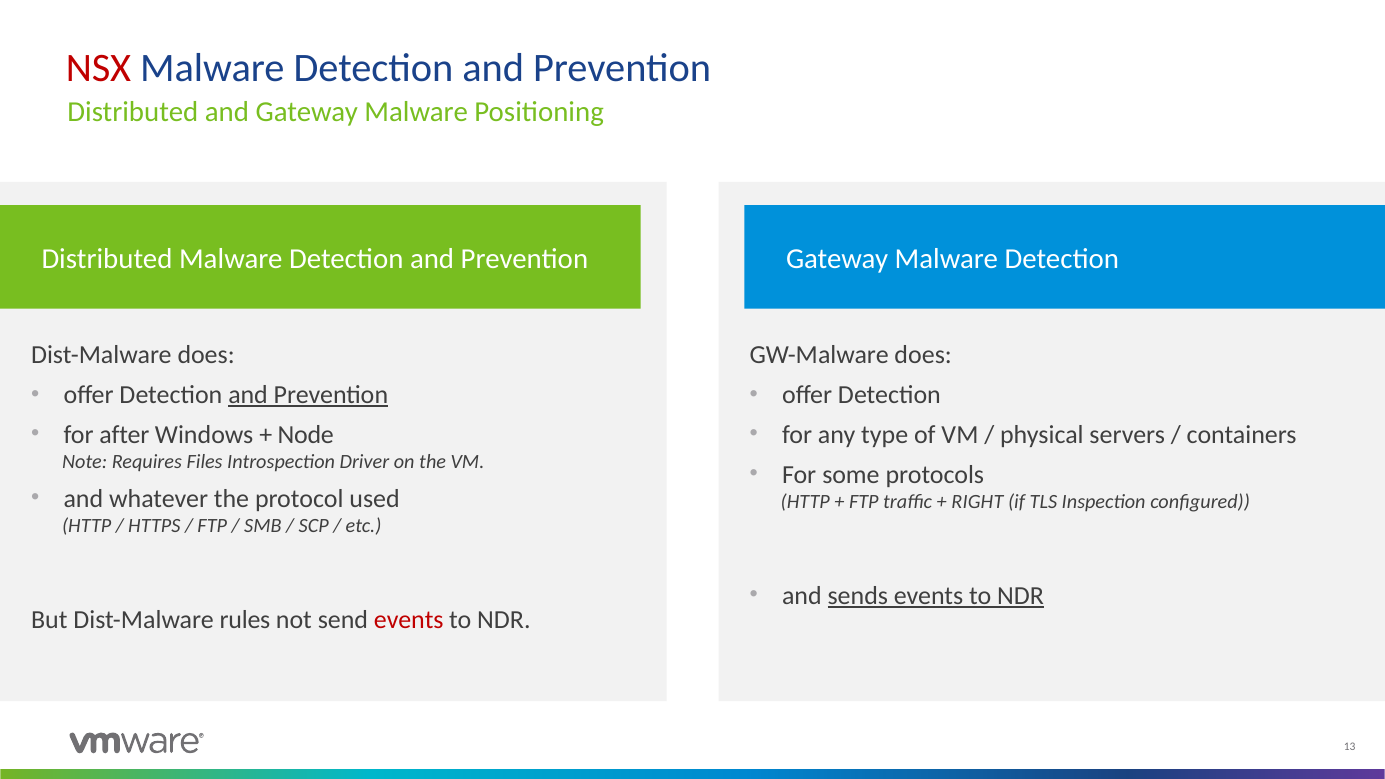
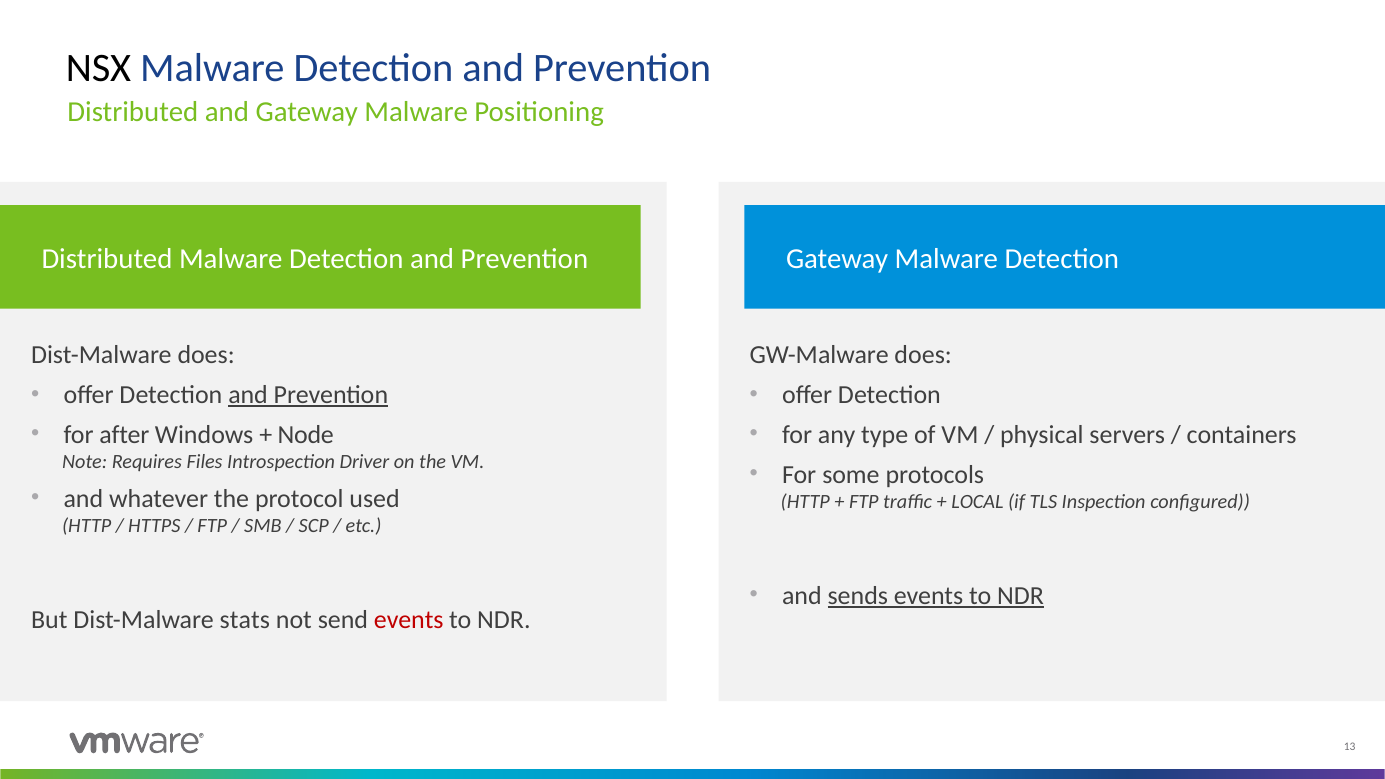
NSX colour: red -> black
RIGHT: RIGHT -> LOCAL
rules: rules -> stats
